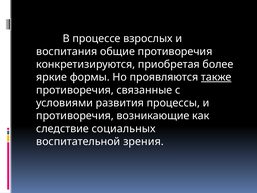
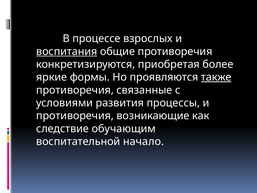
воспитания underline: none -> present
социальных: социальных -> обучающим
зрения: зрения -> начало
